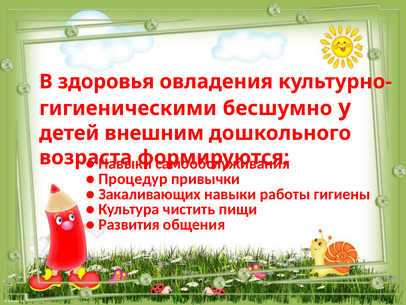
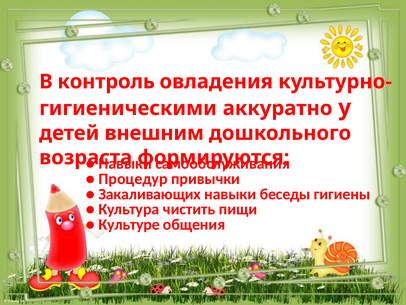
здоровья: здоровья -> контроль
бесшумно: бесшумно -> аккуратно
работы: работы -> беседы
Развития: Развития -> Культуре
